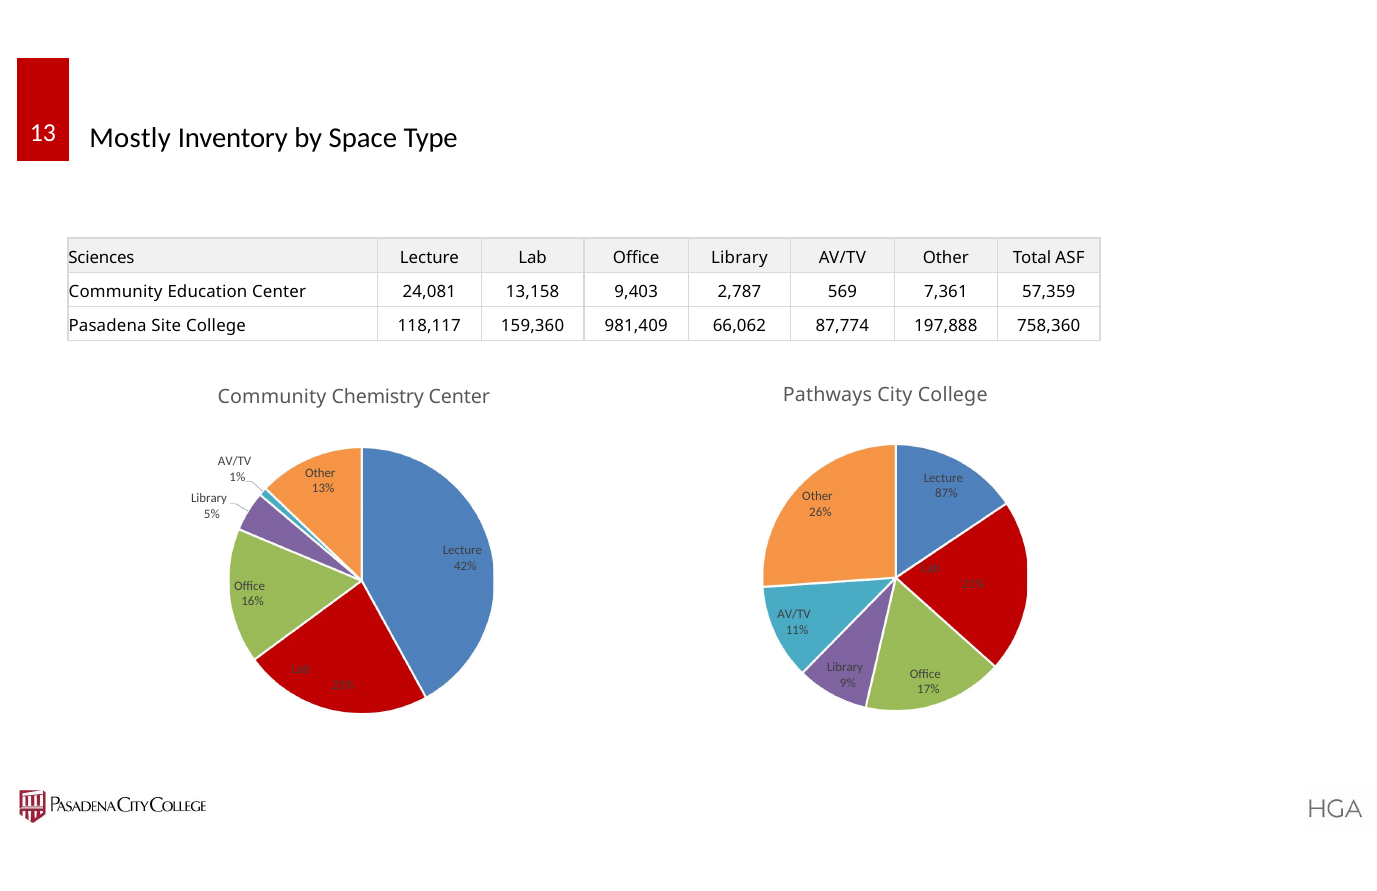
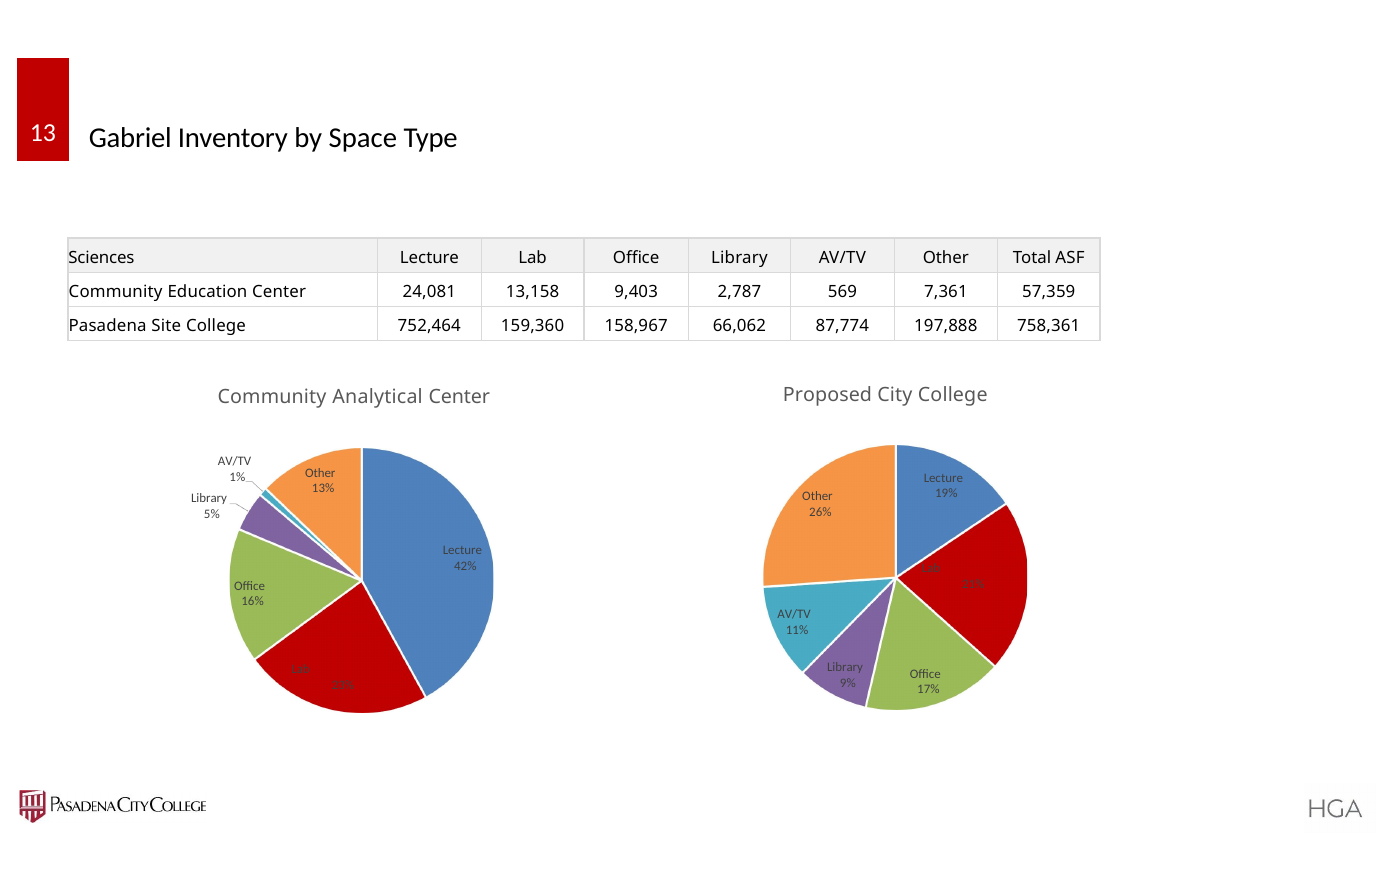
Mostly: Mostly -> Gabriel
118,117: 118,117 -> 752,464
981,409: 981,409 -> 158,967
758,360: 758,360 -> 758,361
Pathways: Pathways -> Proposed
Chemistry: Chemistry -> Analytical
87%: 87% -> 19%
